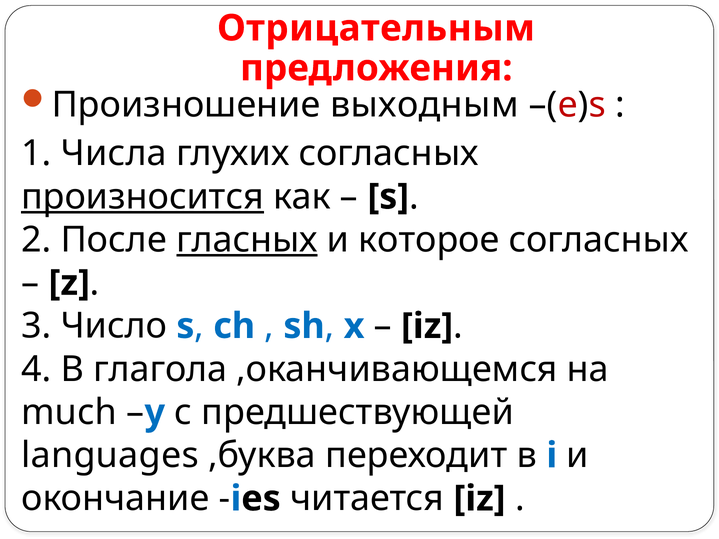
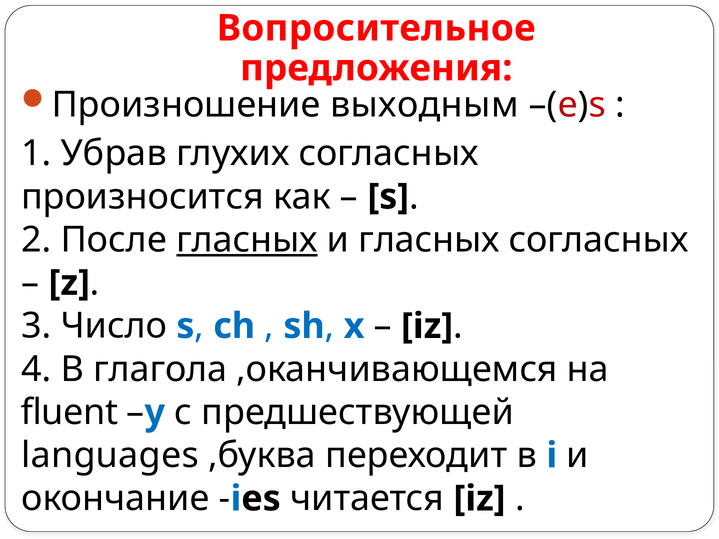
Отрицательным: Отрицательным -> Вопросительное
Числа: Числа -> Убрав
произносится underline: present -> none
и которое: которое -> гласных
much: much -> fluent
